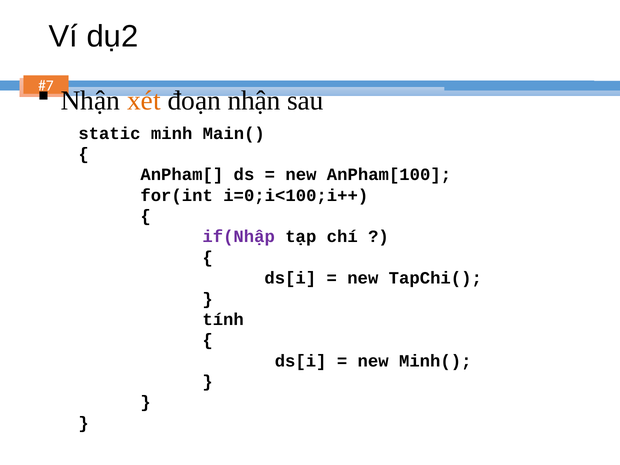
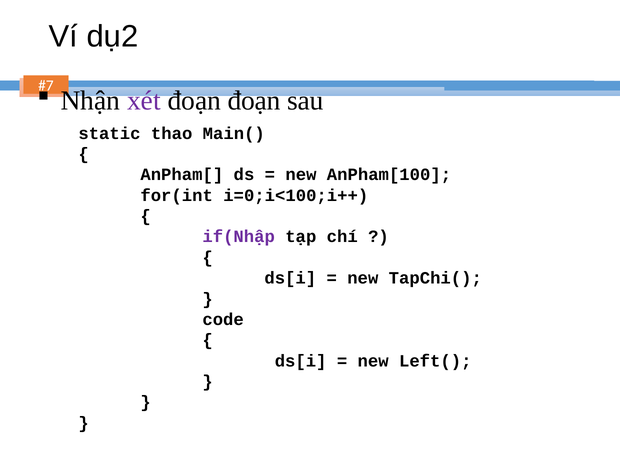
xét colour: orange -> purple
đoạn nhận: nhận -> đoạn
minh: minh -> thao
tính: tính -> code
Minh(: Minh( -> Left(
